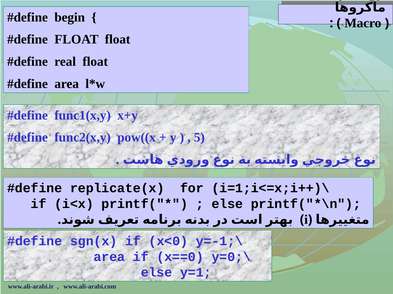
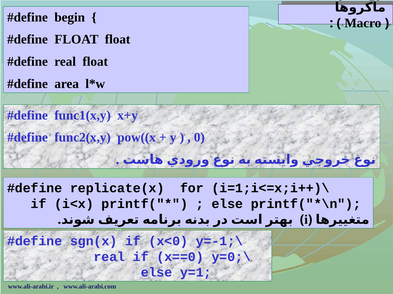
5: 5 -> 0
area at (109, 257): area -> real
